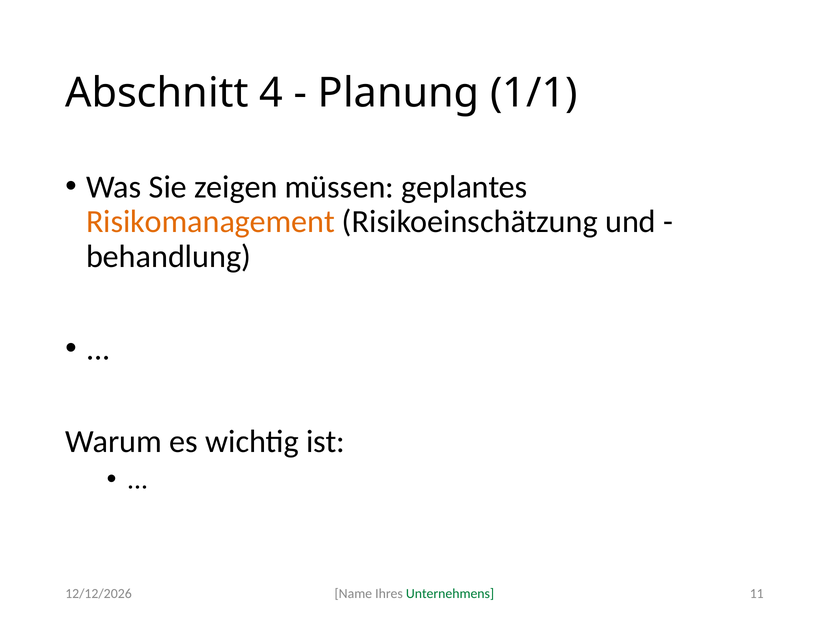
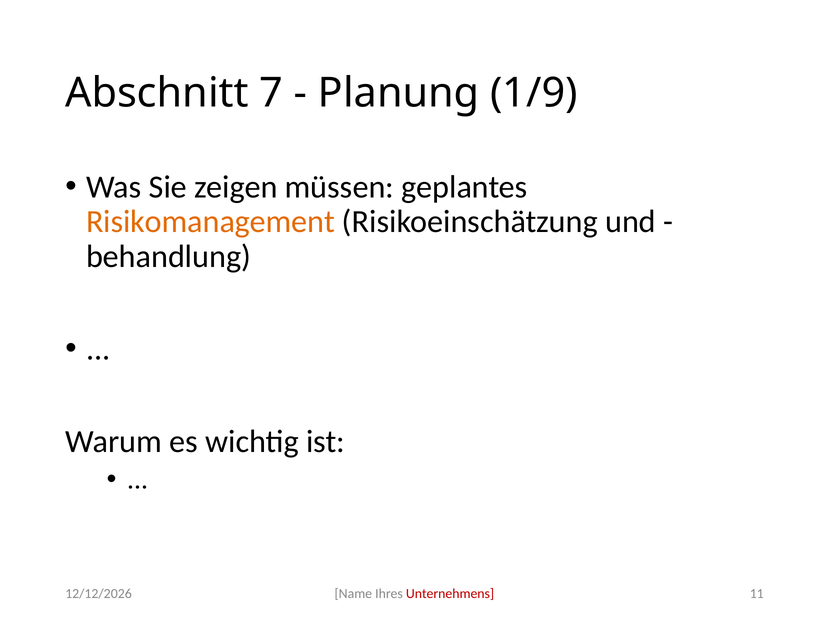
4: 4 -> 7
1/1: 1/1 -> 1/9
Unternehmens colour: green -> red
